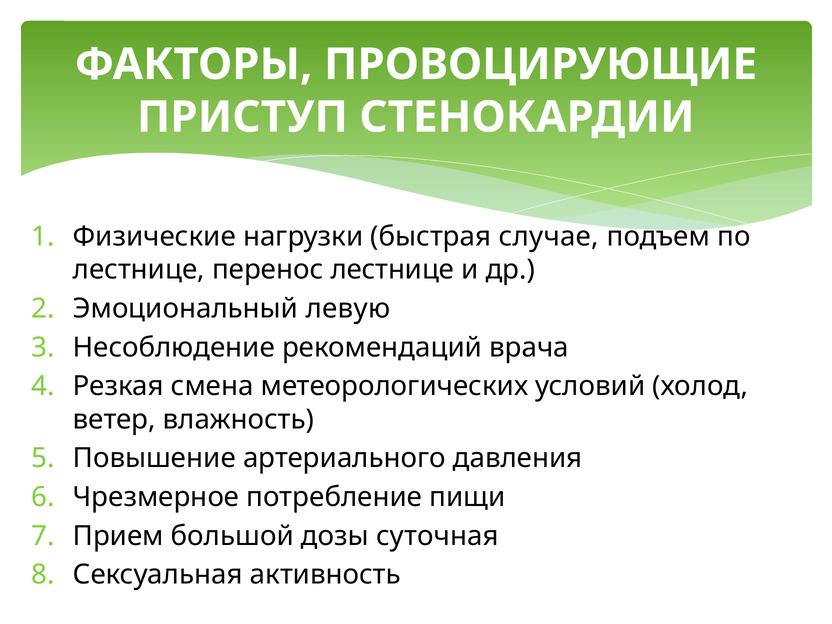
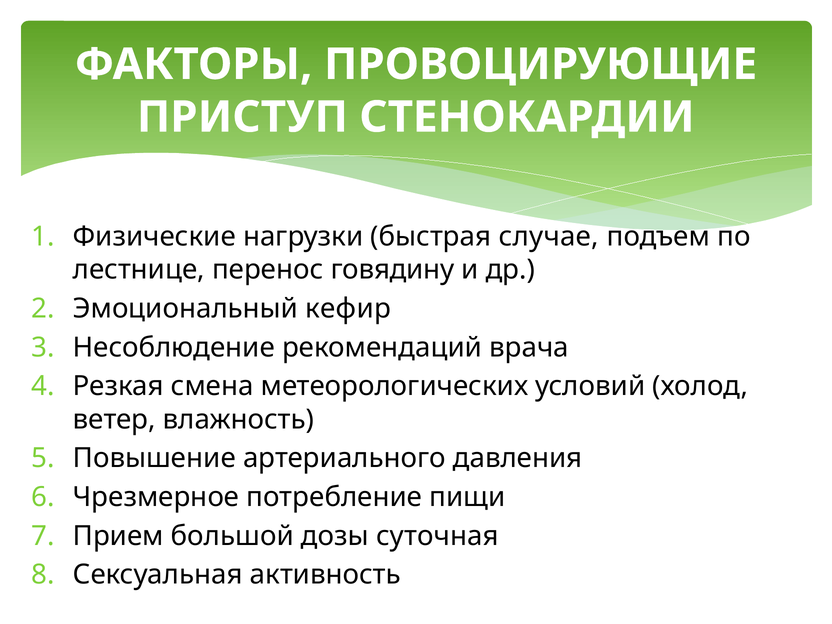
перенос лестнице: лестнице -> говядину
левую: левую -> кефир
